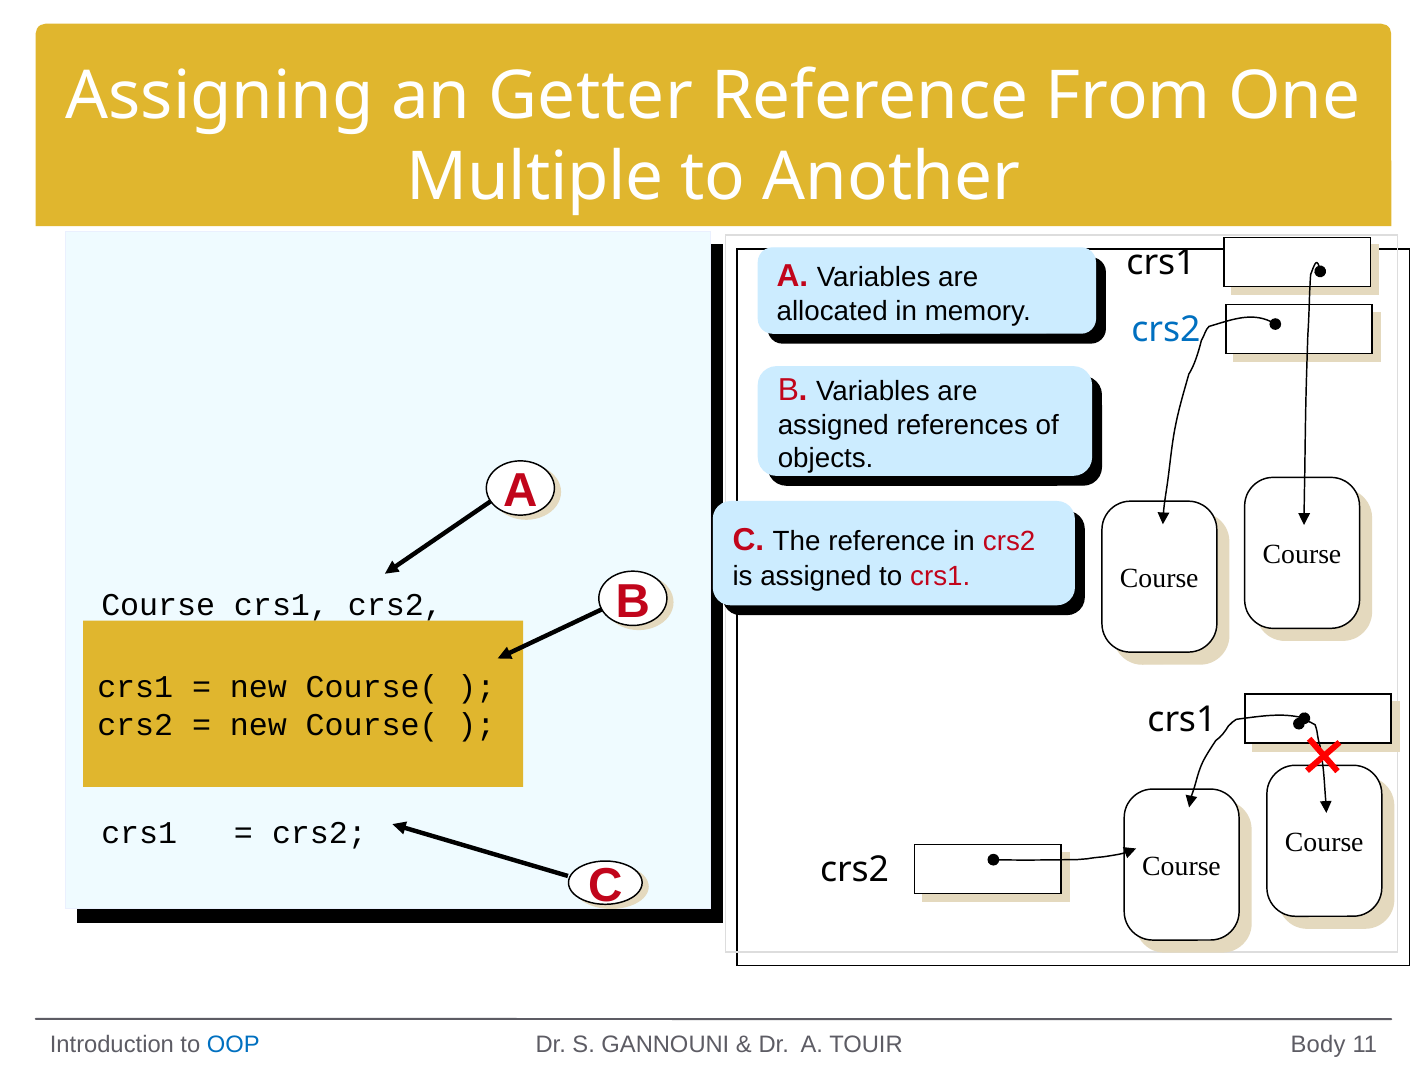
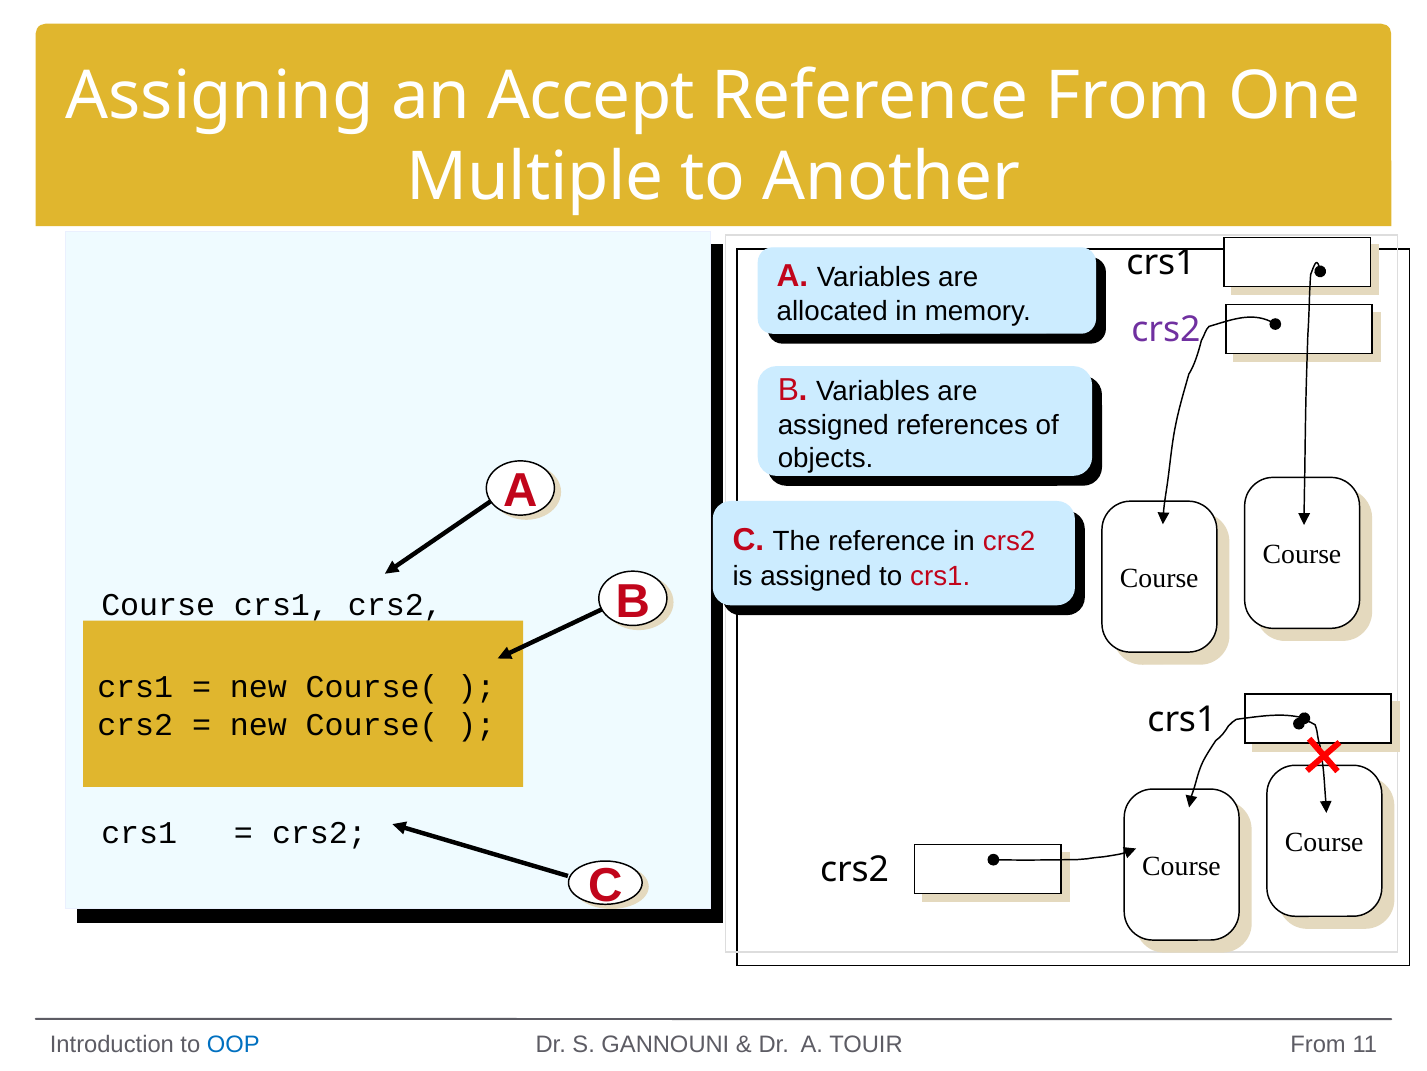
Getter: Getter -> Accept
crs2 at (1166, 330) colour: blue -> purple
TOUIR Body: Body -> From
